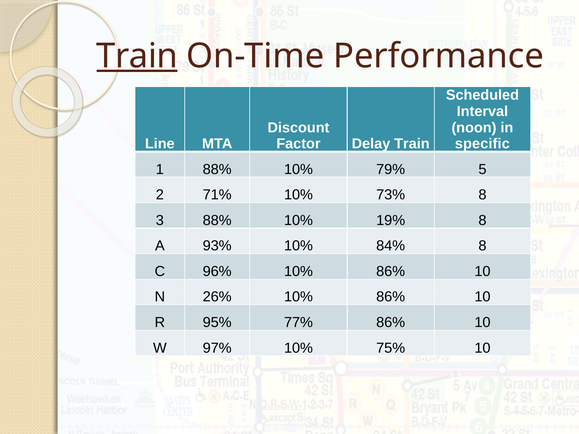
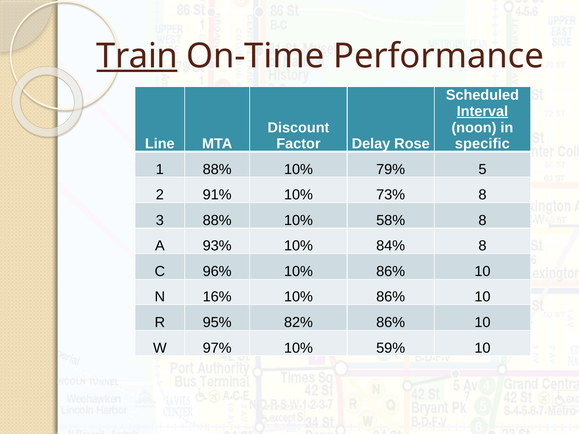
Interval underline: none -> present
Delay Train: Train -> Rose
71%: 71% -> 91%
19%: 19% -> 58%
26%: 26% -> 16%
77%: 77% -> 82%
75%: 75% -> 59%
